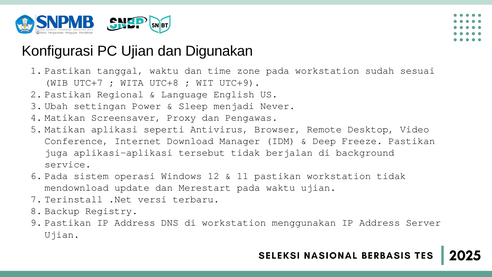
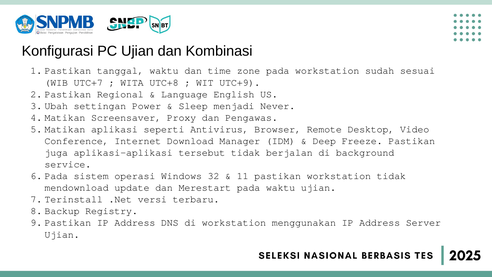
Digunakan: Digunakan -> Kombinasi
12: 12 -> 32
